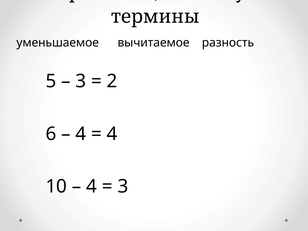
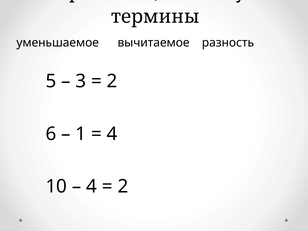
4 at (81, 134): 4 -> 1
3 at (123, 186): 3 -> 2
